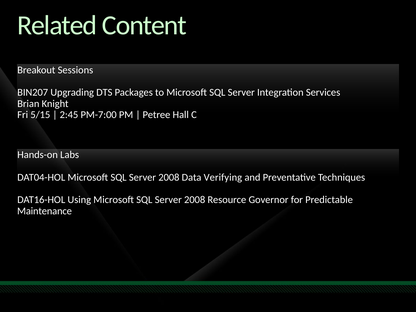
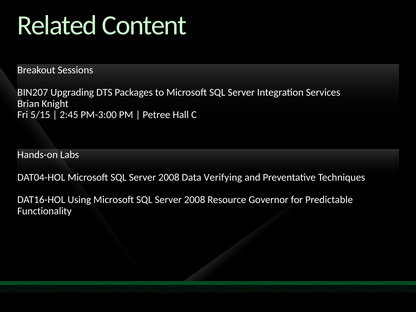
PM-7:00: PM-7:00 -> PM-3:00
Maintenance: Maintenance -> Functionality
